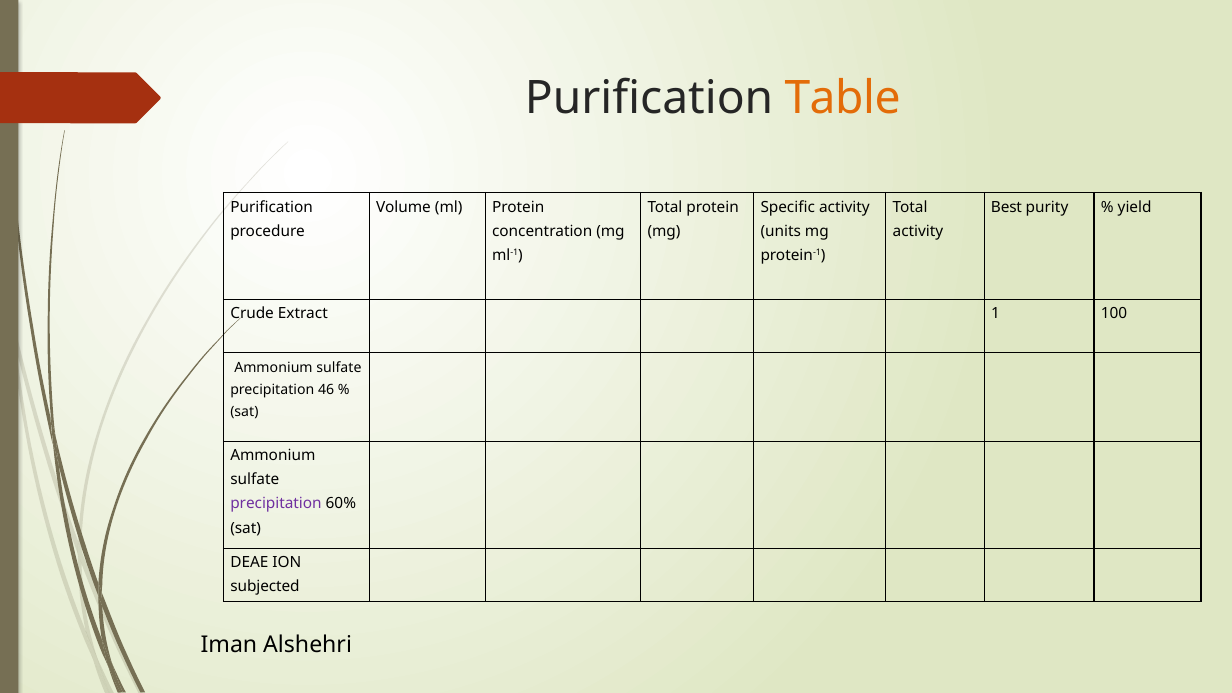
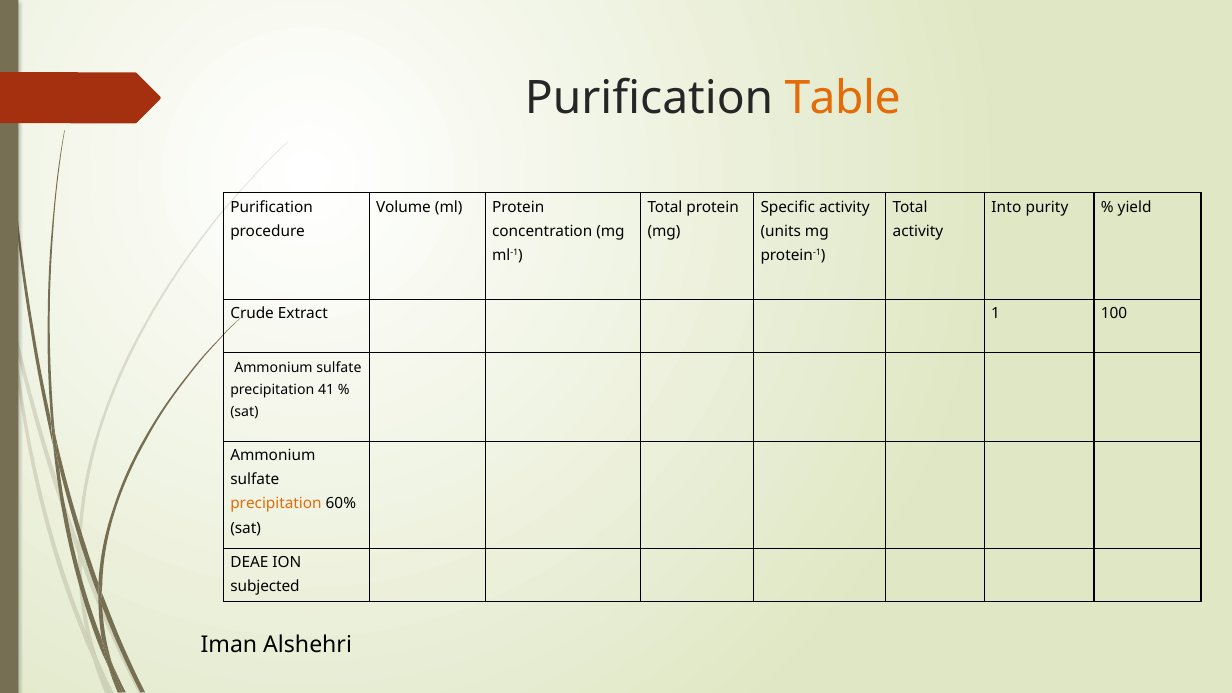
Best: Best -> Into
46: 46 -> 41
precipitation at (276, 504) colour: purple -> orange
